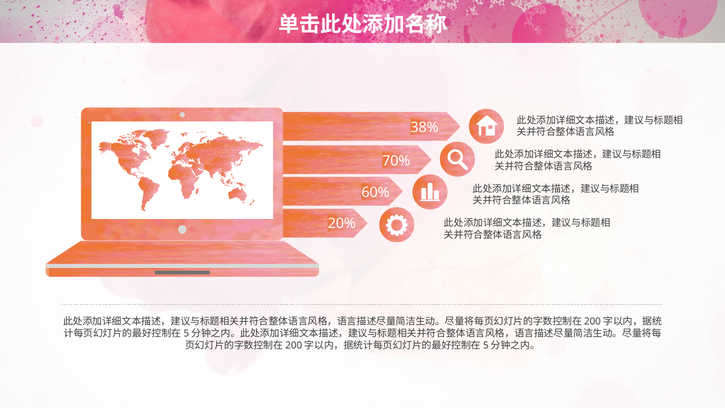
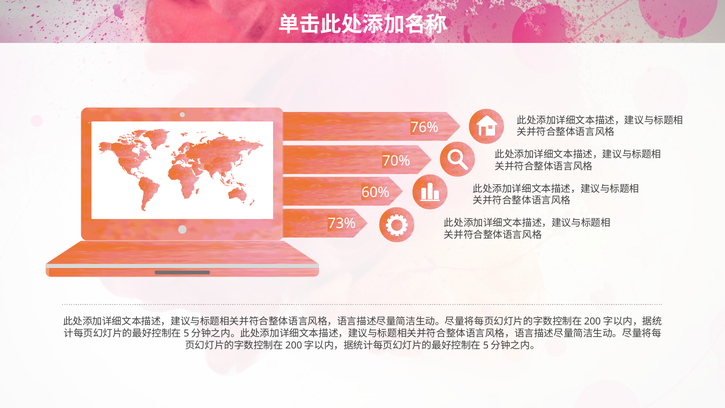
38%: 38% -> 76%
20%: 20% -> 73%
